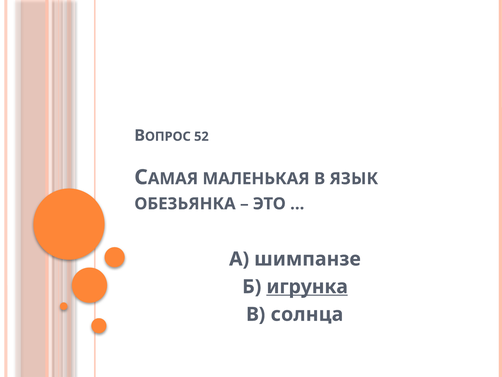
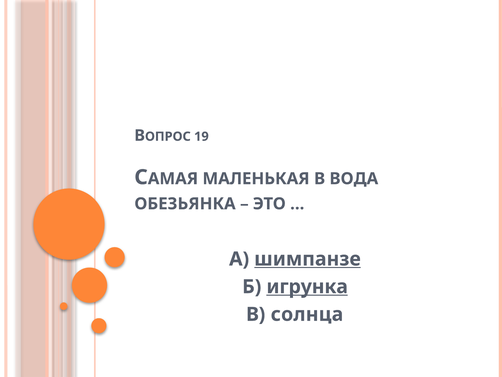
52: 52 -> 19
ЯЗЫК: ЯЗЫК -> ВОДА
шимпанзе underline: none -> present
